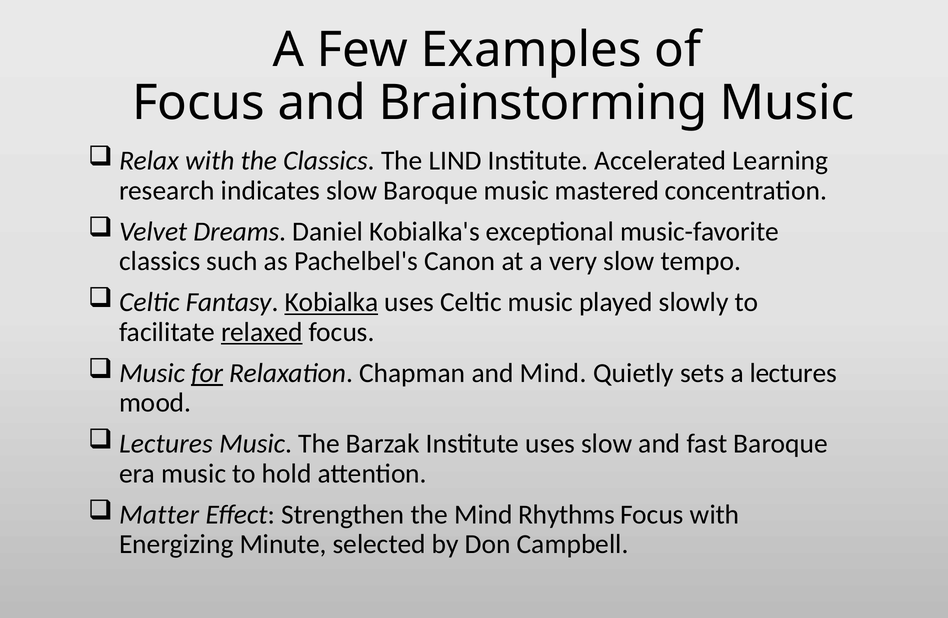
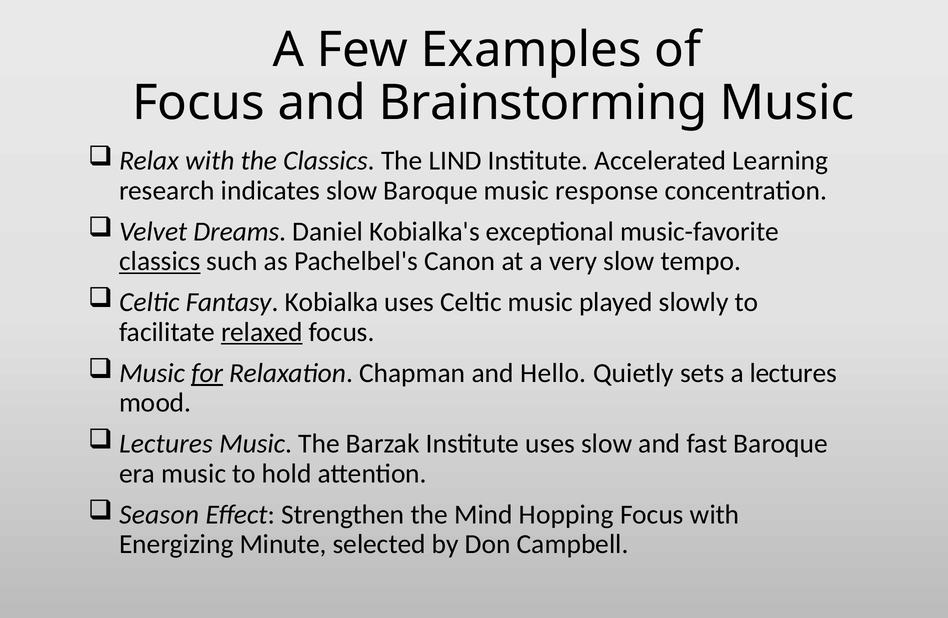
mastered: mastered -> response
classics at (160, 261) underline: none -> present
Kobialka underline: present -> none
and Mind: Mind -> Hello
Matter: Matter -> Season
Rhythms: Rhythms -> Hopping
